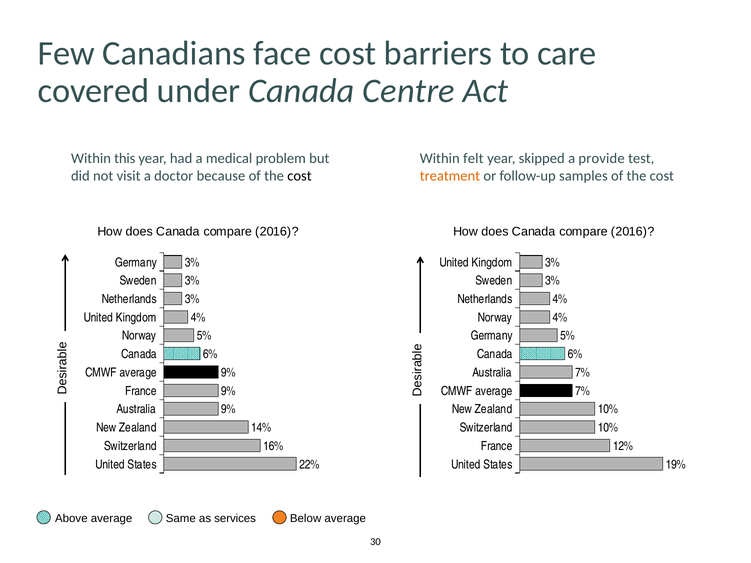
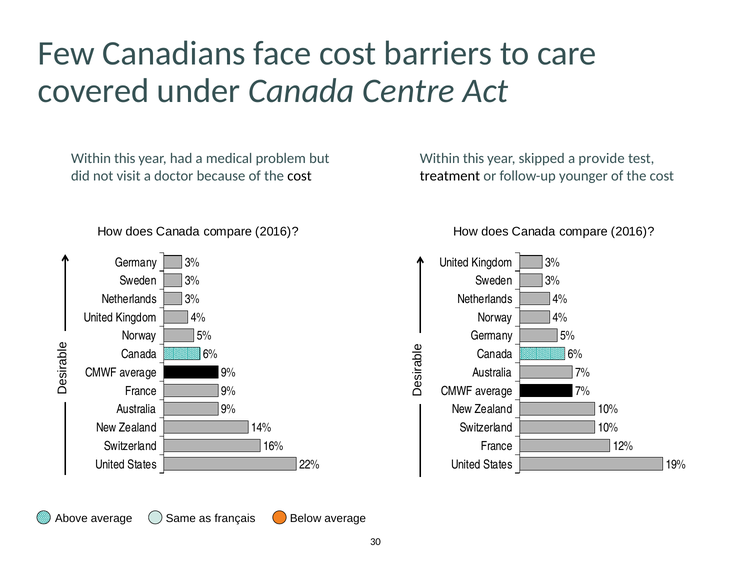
felt at (473, 158): felt -> this
treatment colour: orange -> black
samples: samples -> younger
services: services -> français
